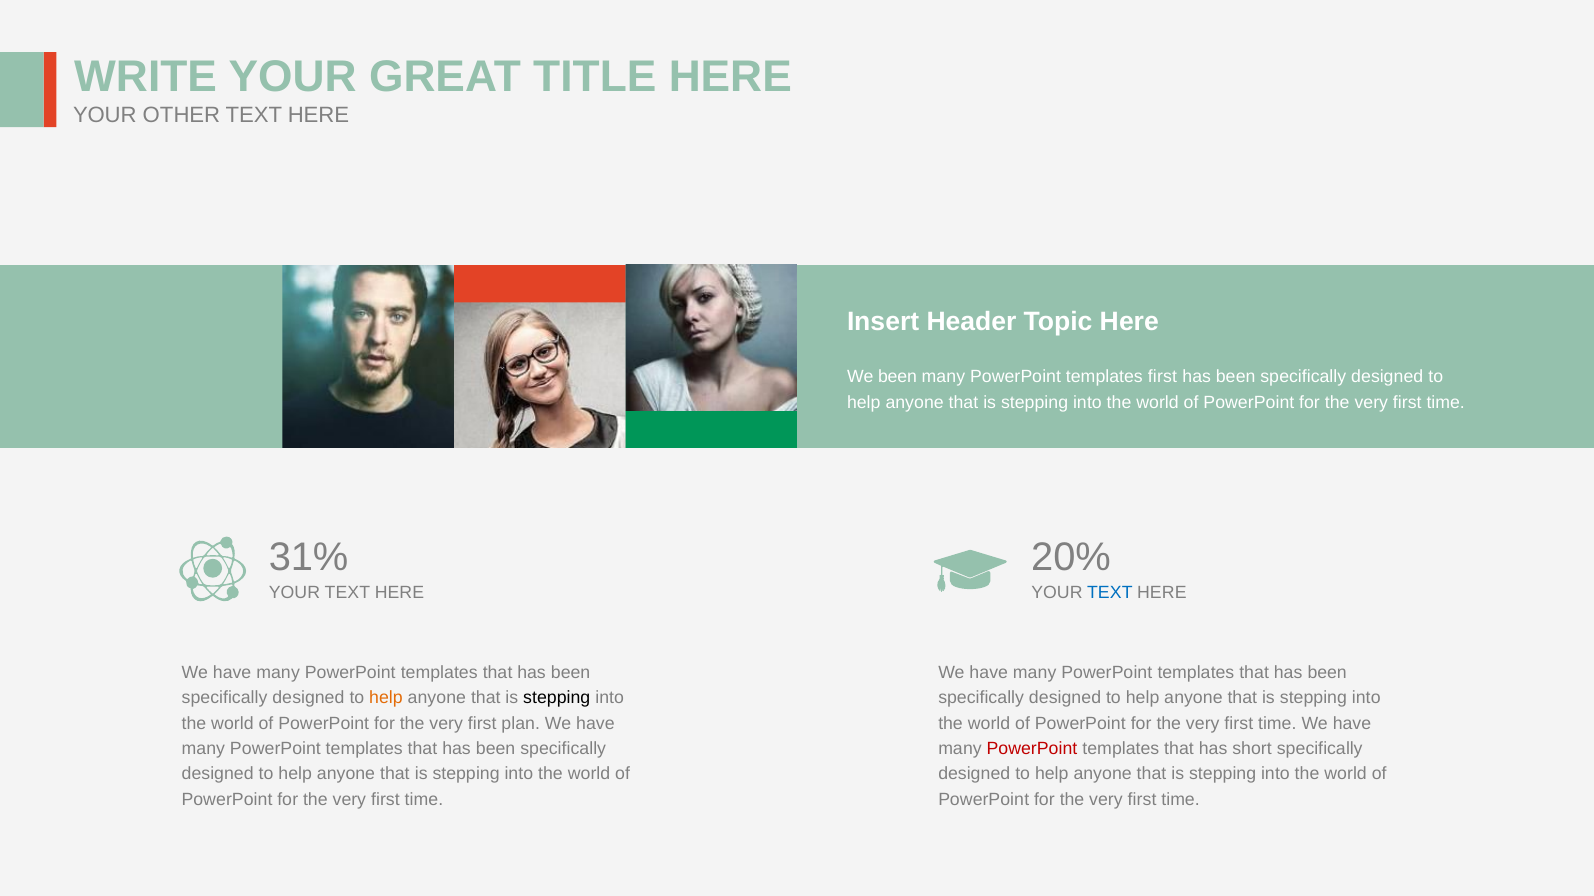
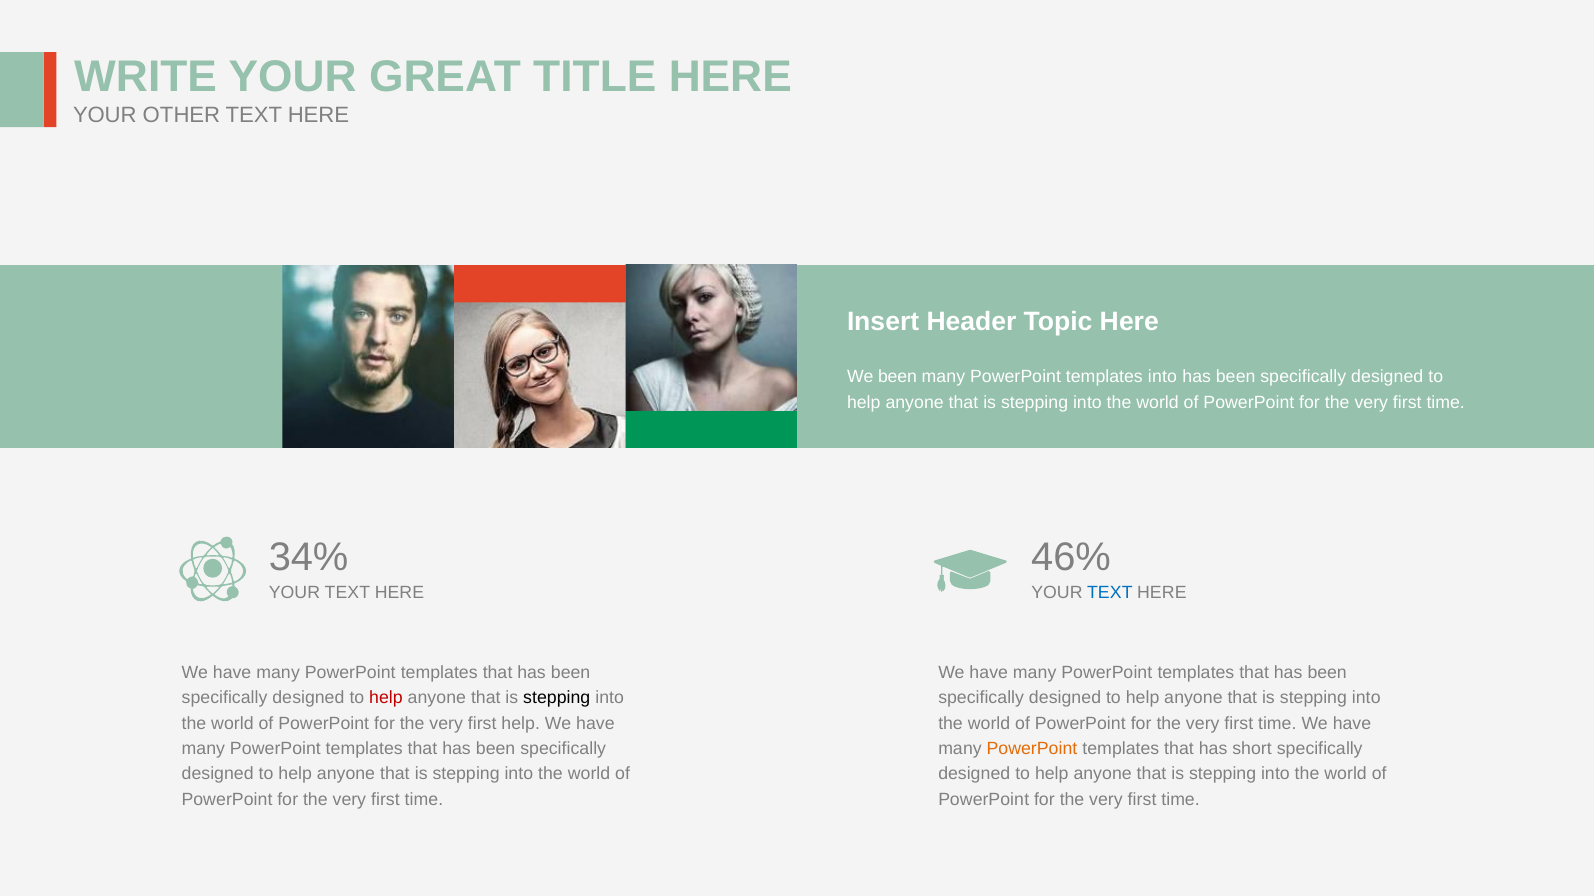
templates first: first -> into
31%: 31% -> 34%
20%: 20% -> 46%
help at (386, 698) colour: orange -> red
first plan: plan -> help
PowerPoint at (1032, 749) colour: red -> orange
